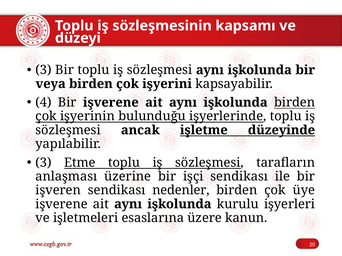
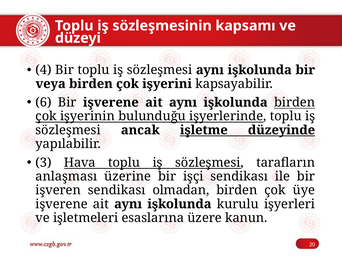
3 at (43, 70): 3 -> 4
4: 4 -> 6
Etme: Etme -> Hava
nedenler: nedenler -> olmadan
